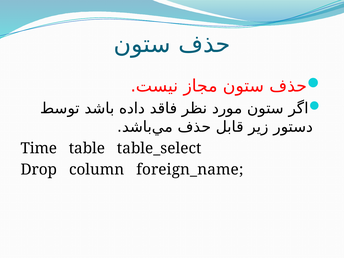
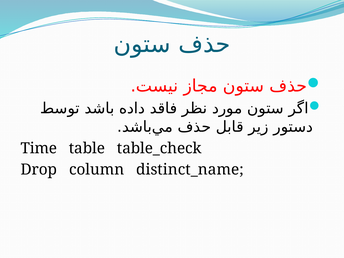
table_select: table_select -> table_check
foreign_name: foreign_name -> distinct_name
